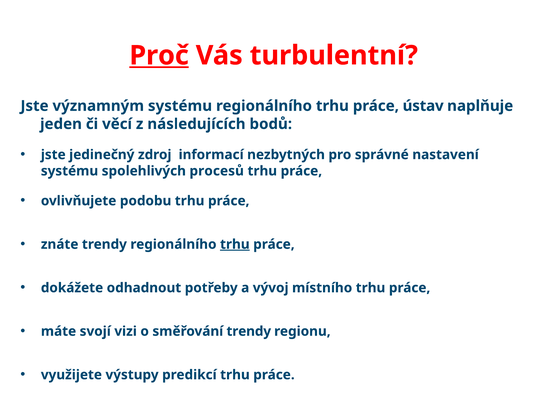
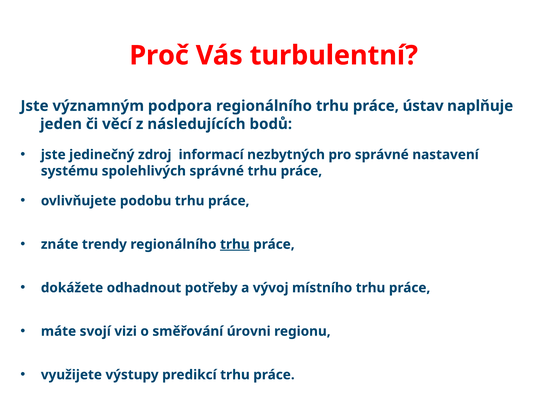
Proč underline: present -> none
významným systému: systému -> podpora
spolehlivých procesů: procesů -> správné
směřování trendy: trendy -> úrovni
